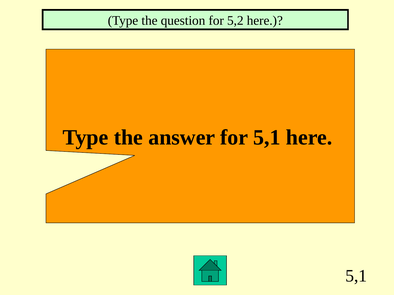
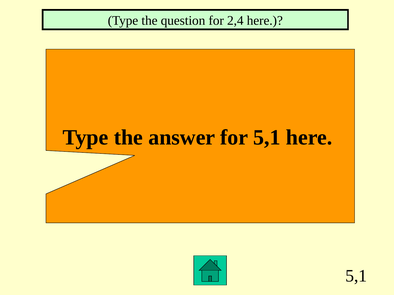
5,2: 5,2 -> 2,4
